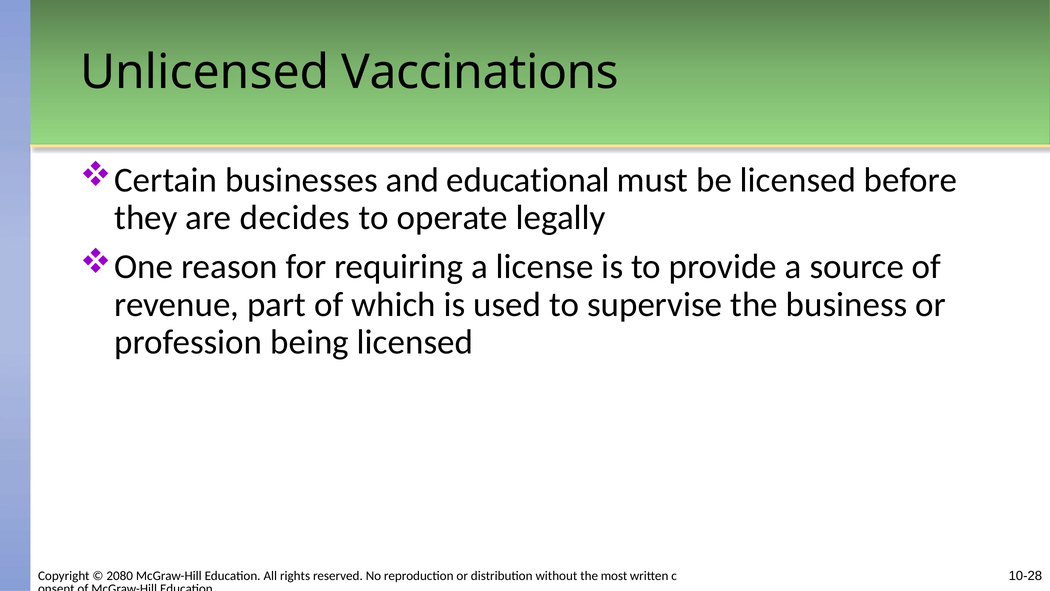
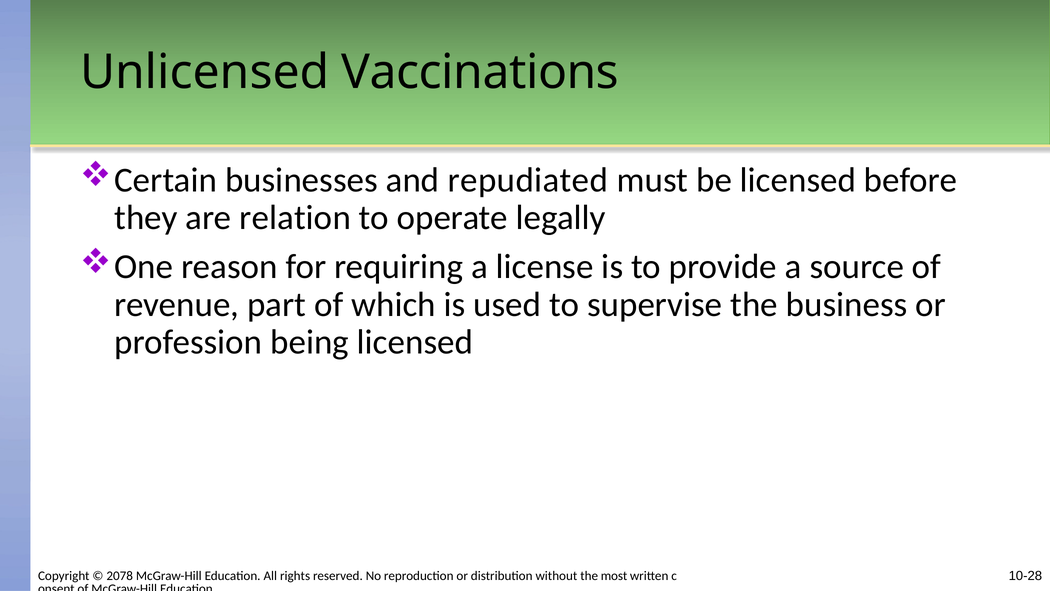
educational: educational -> repudiated
decides: decides -> relation
2080: 2080 -> 2078
